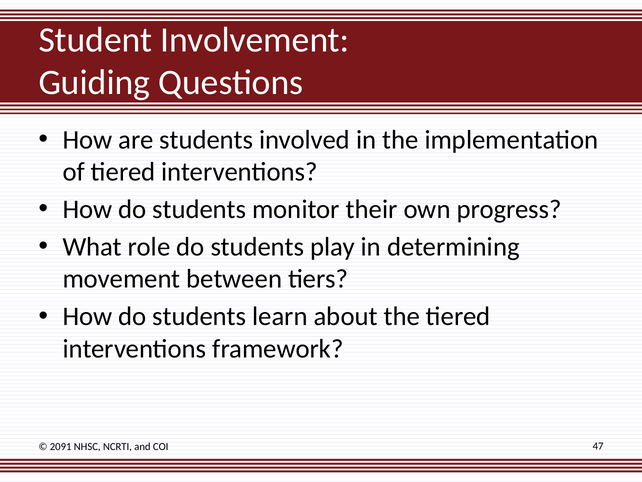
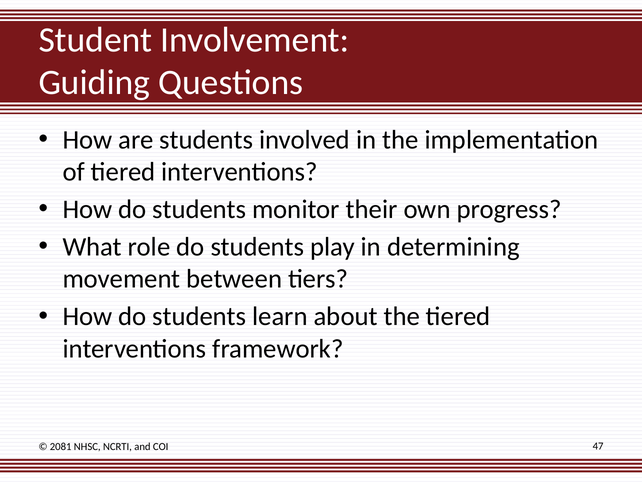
2091: 2091 -> 2081
